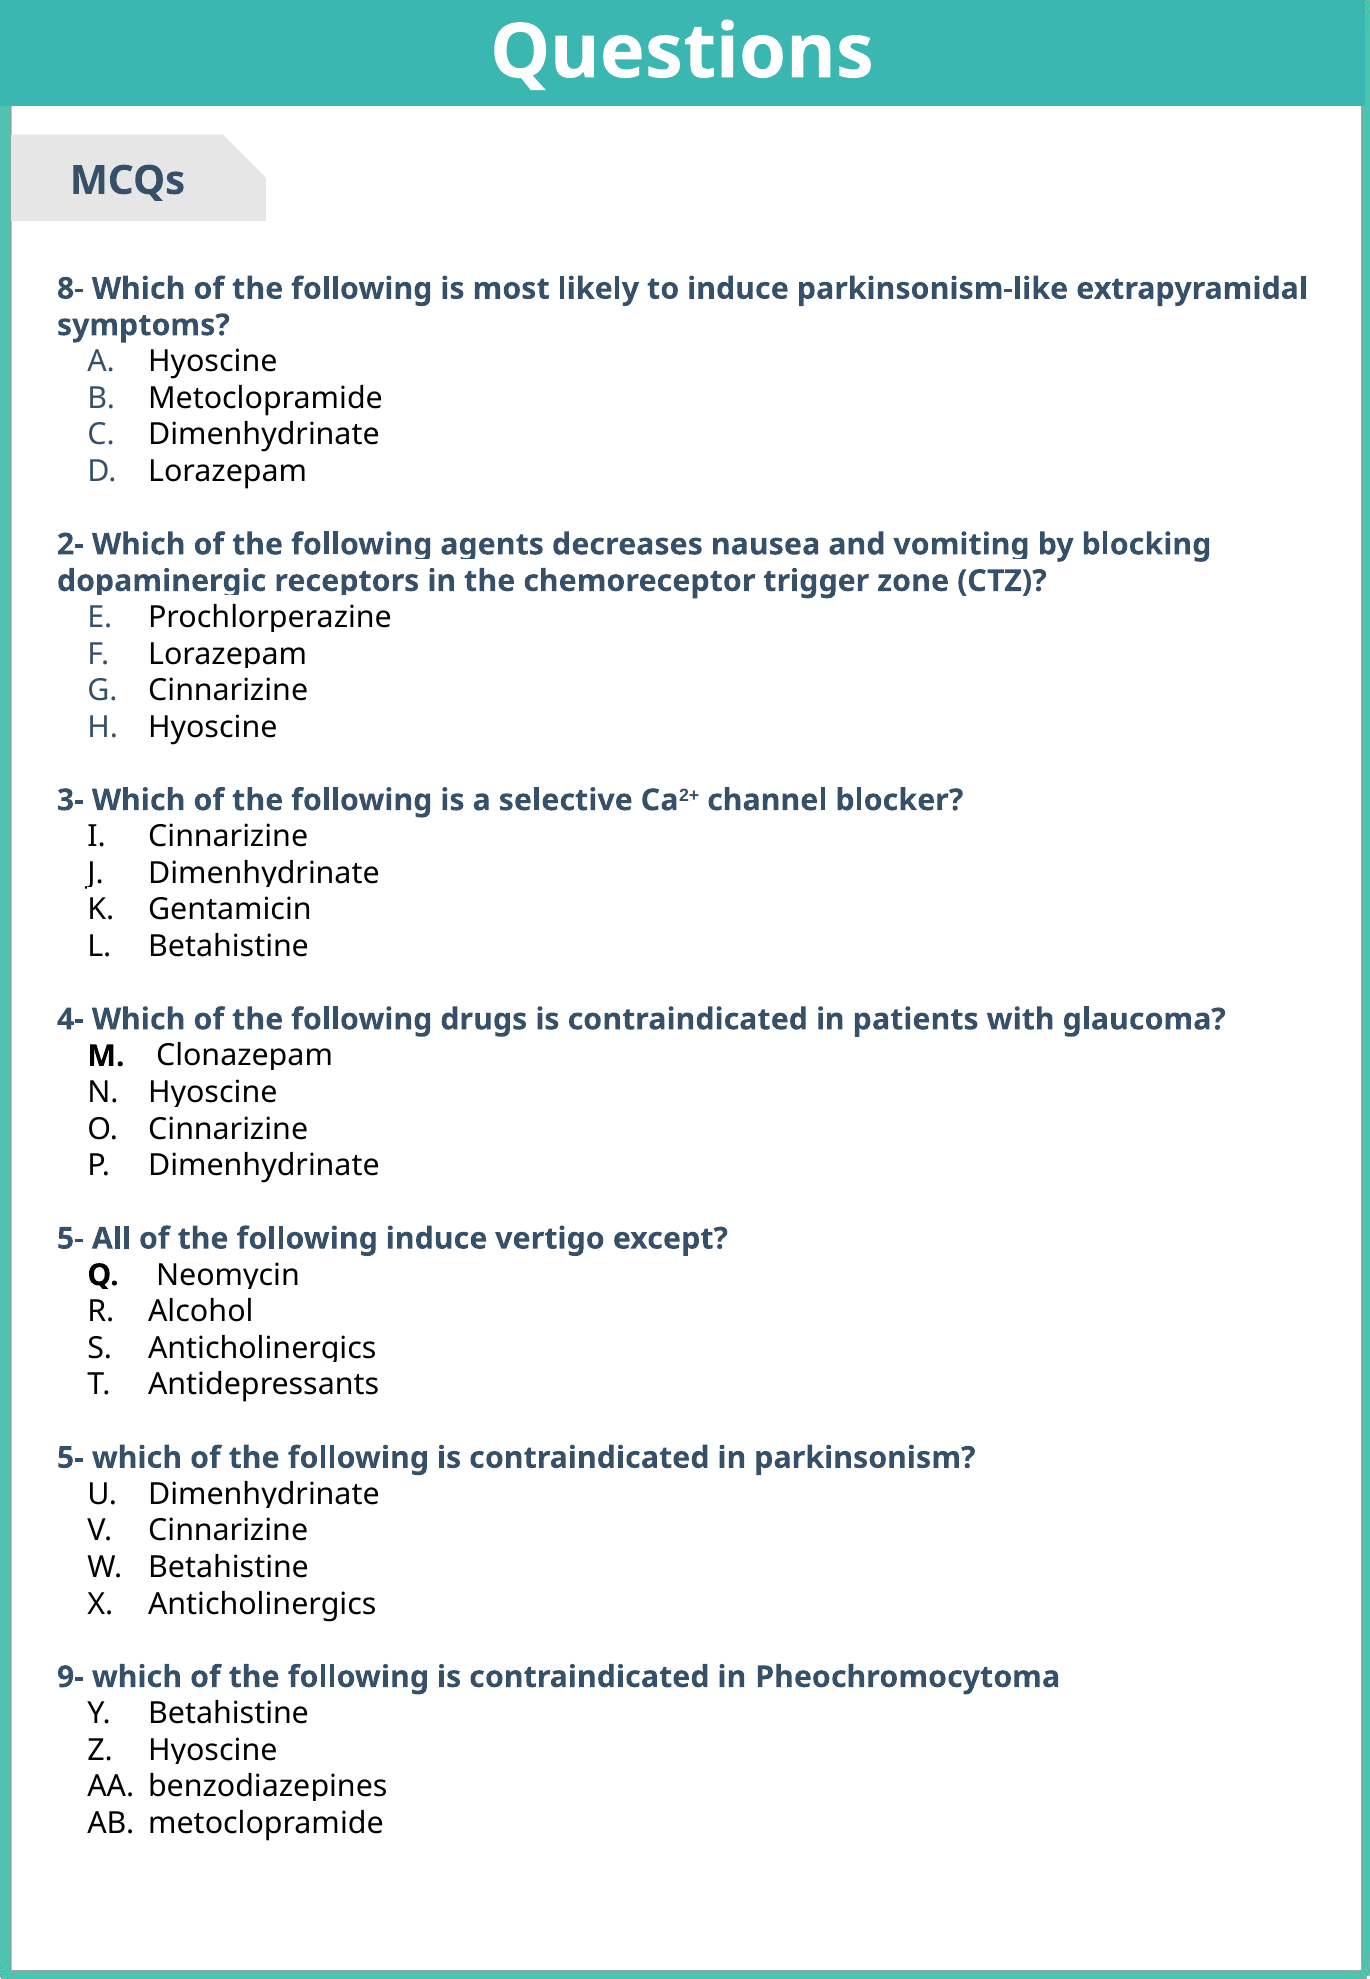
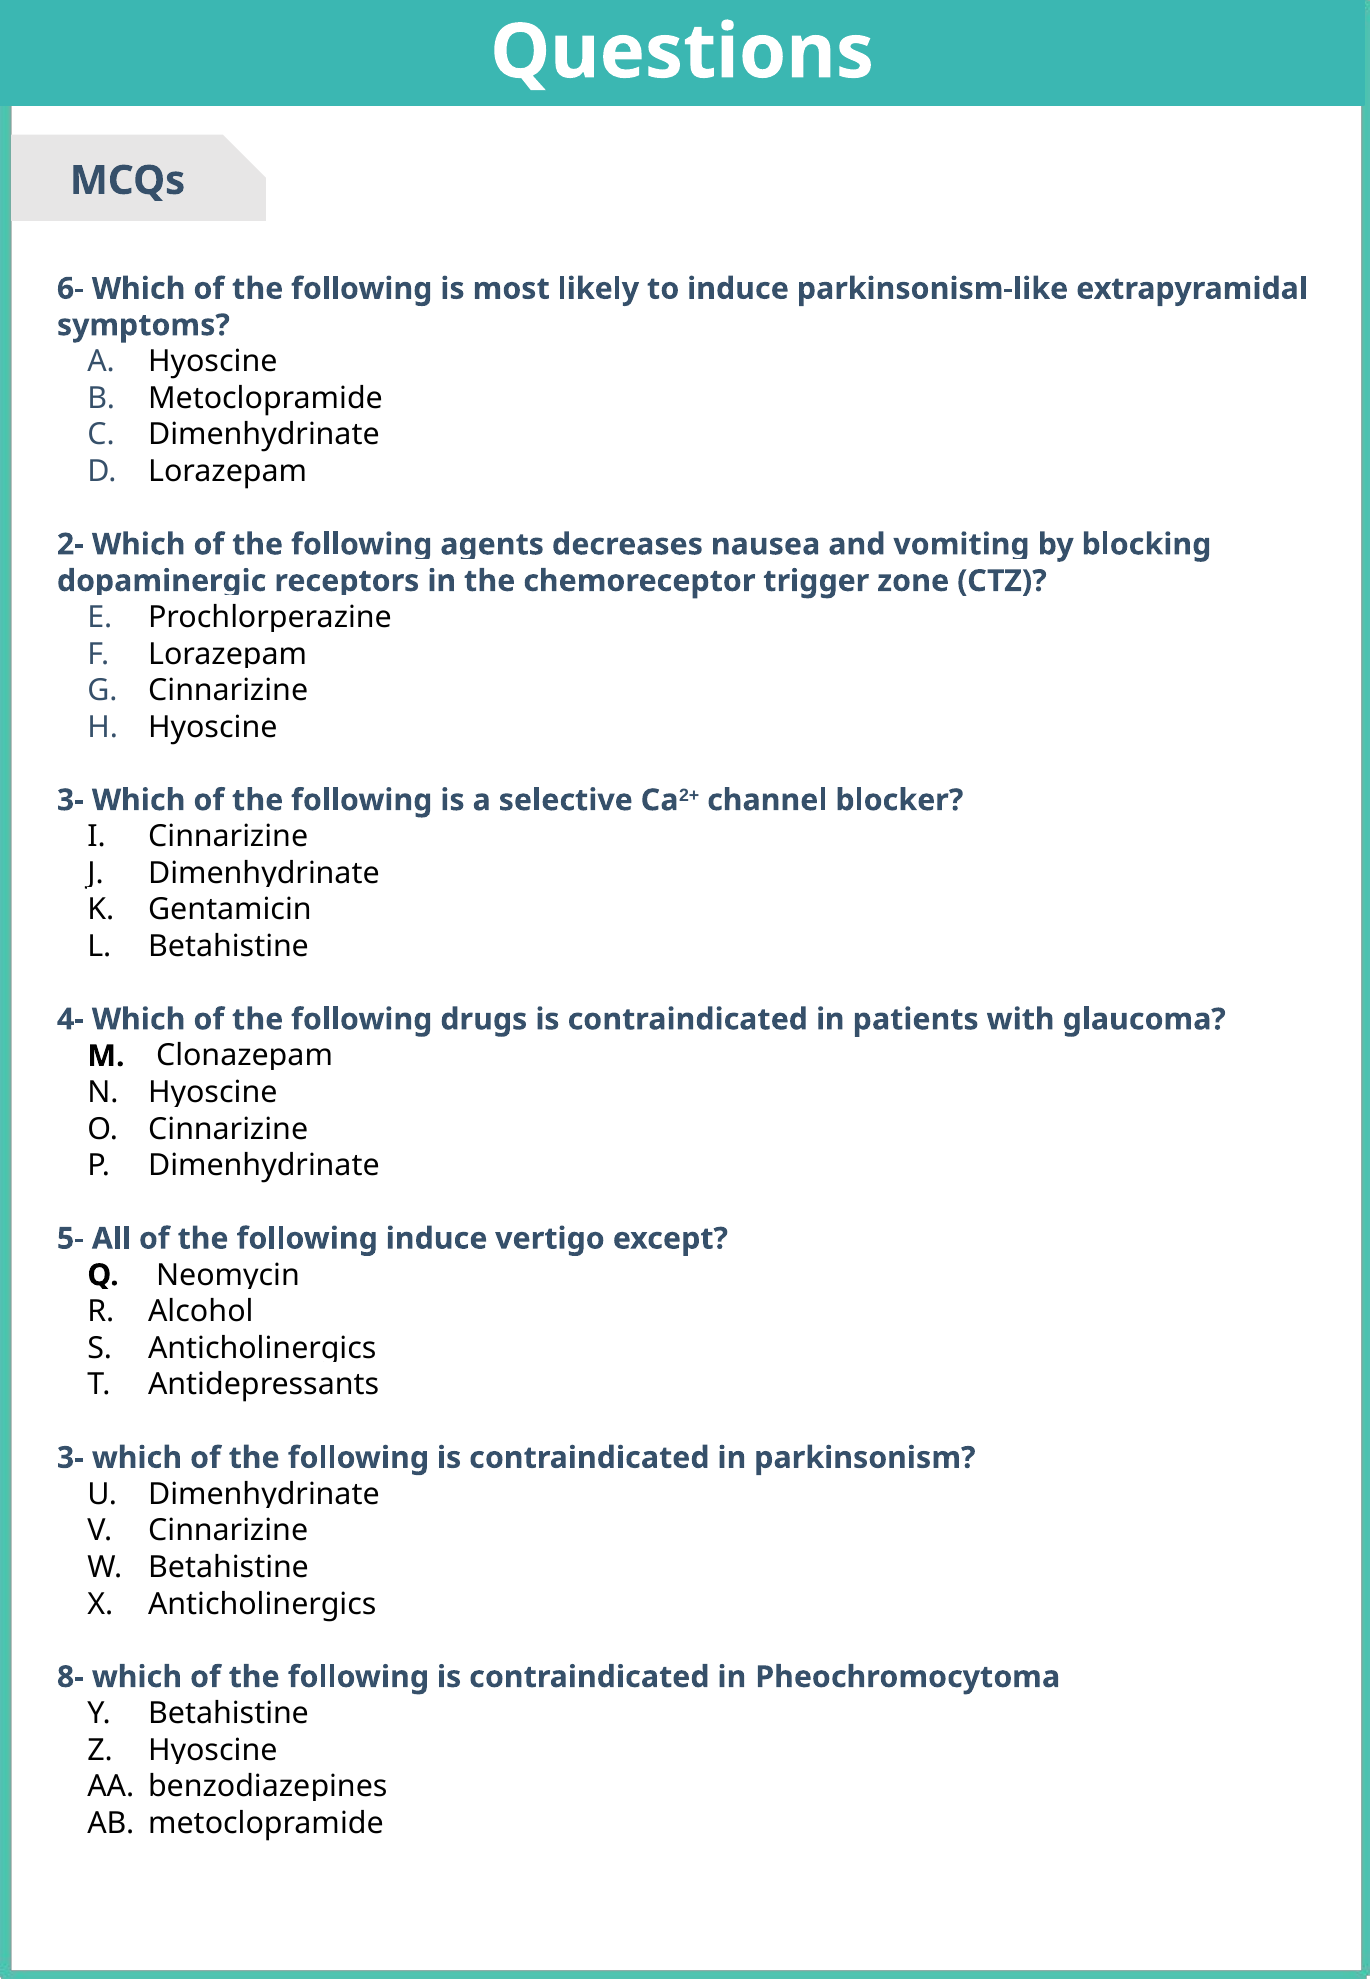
8-: 8- -> 6-
5- at (70, 1458): 5- -> 3-
9-: 9- -> 8-
